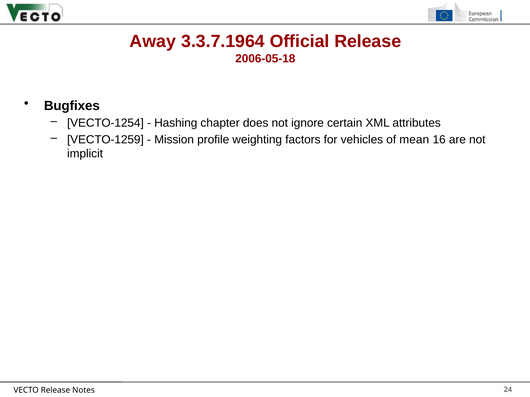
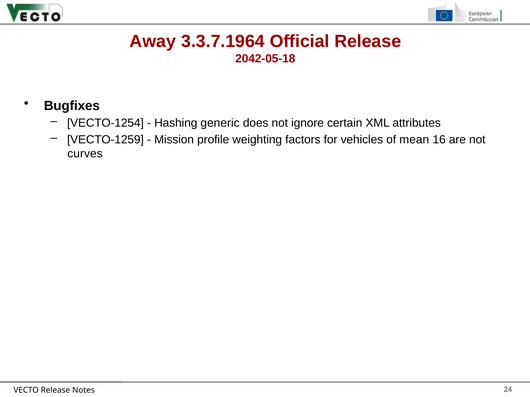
2006-05-18: 2006-05-18 -> 2042-05-18
chapter: chapter -> generic
implicit: implicit -> curves
